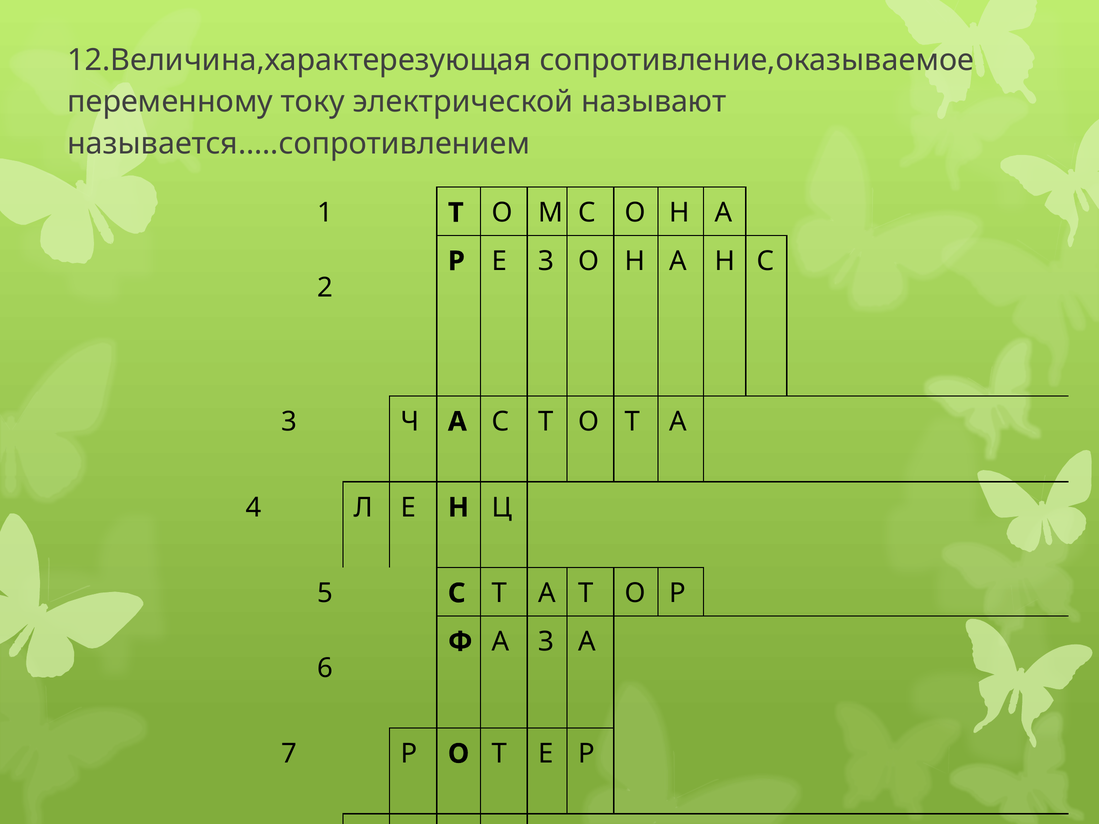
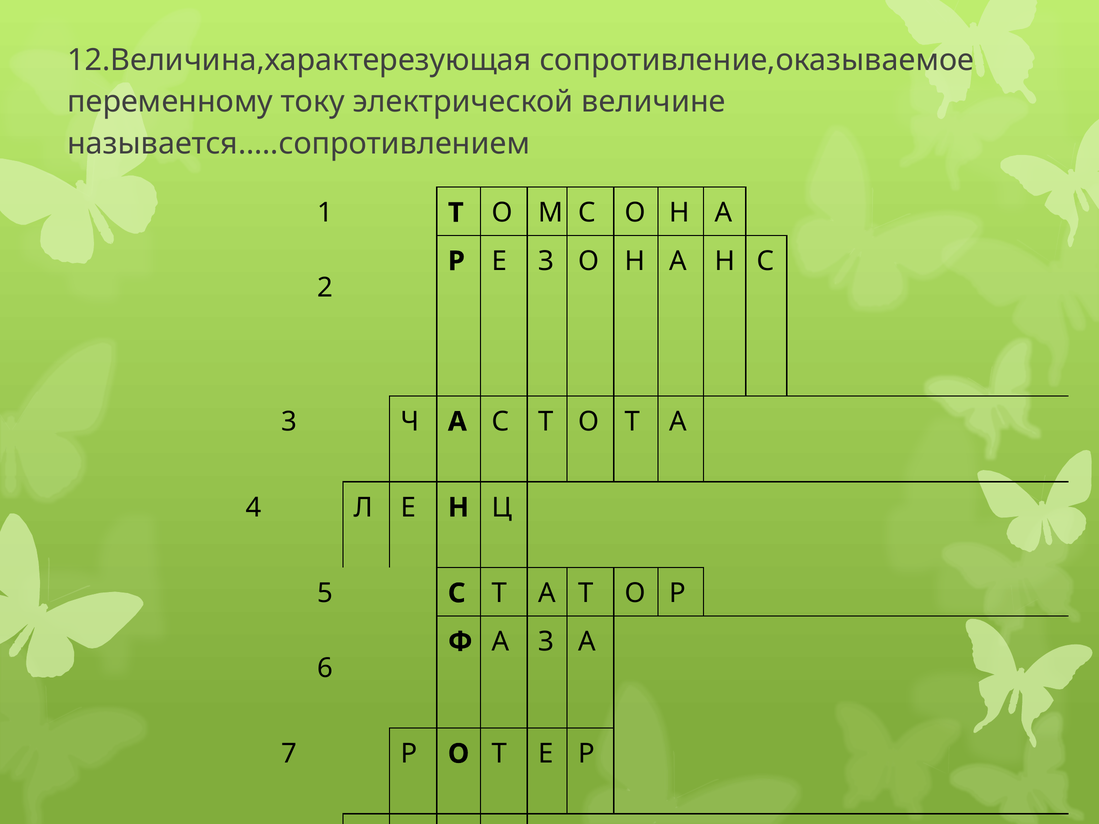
называют: называют -> величине
